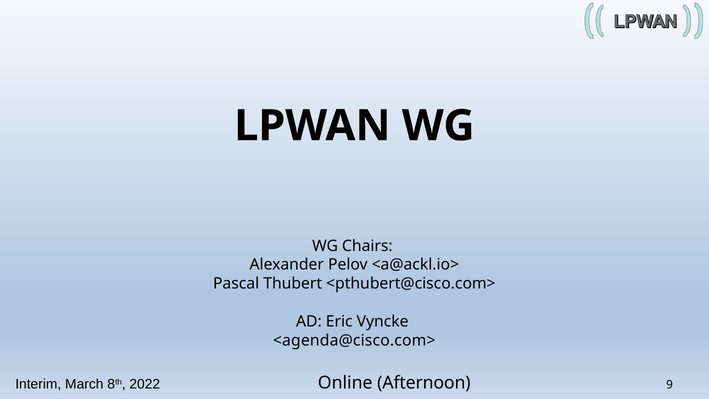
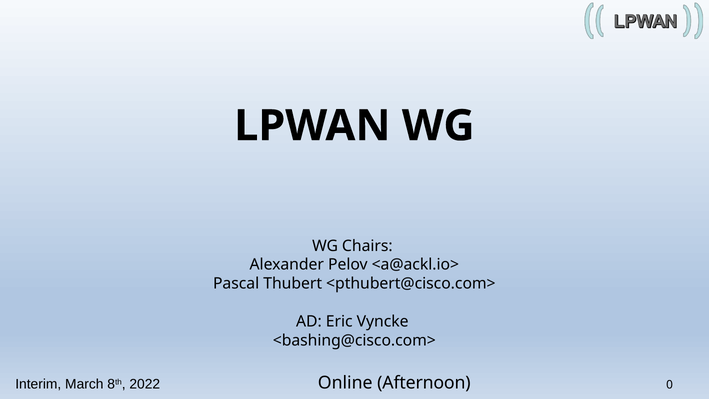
<agenda@cisco.com>: <agenda@cisco.com> -> <bashing@cisco.com>
9: 9 -> 0
